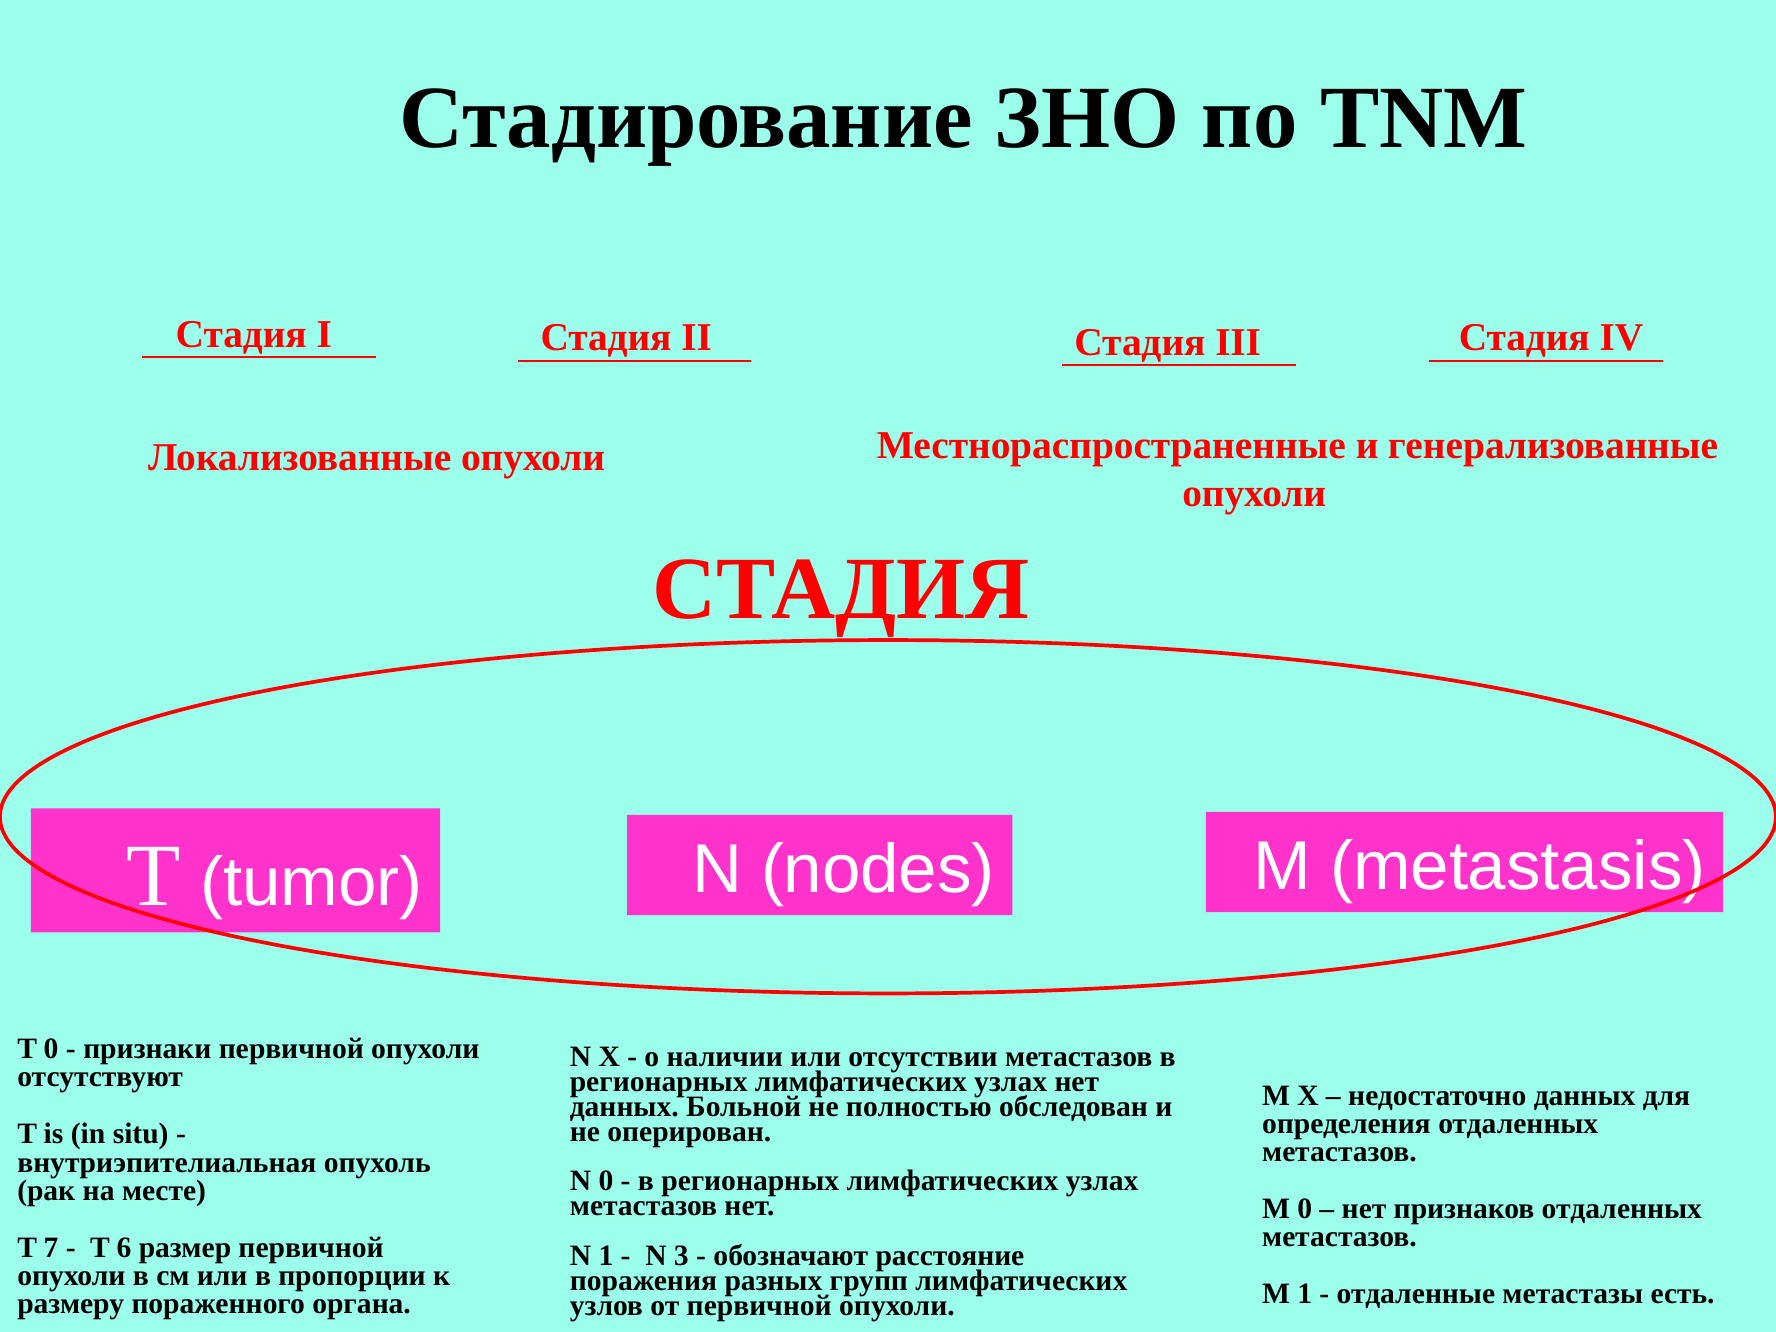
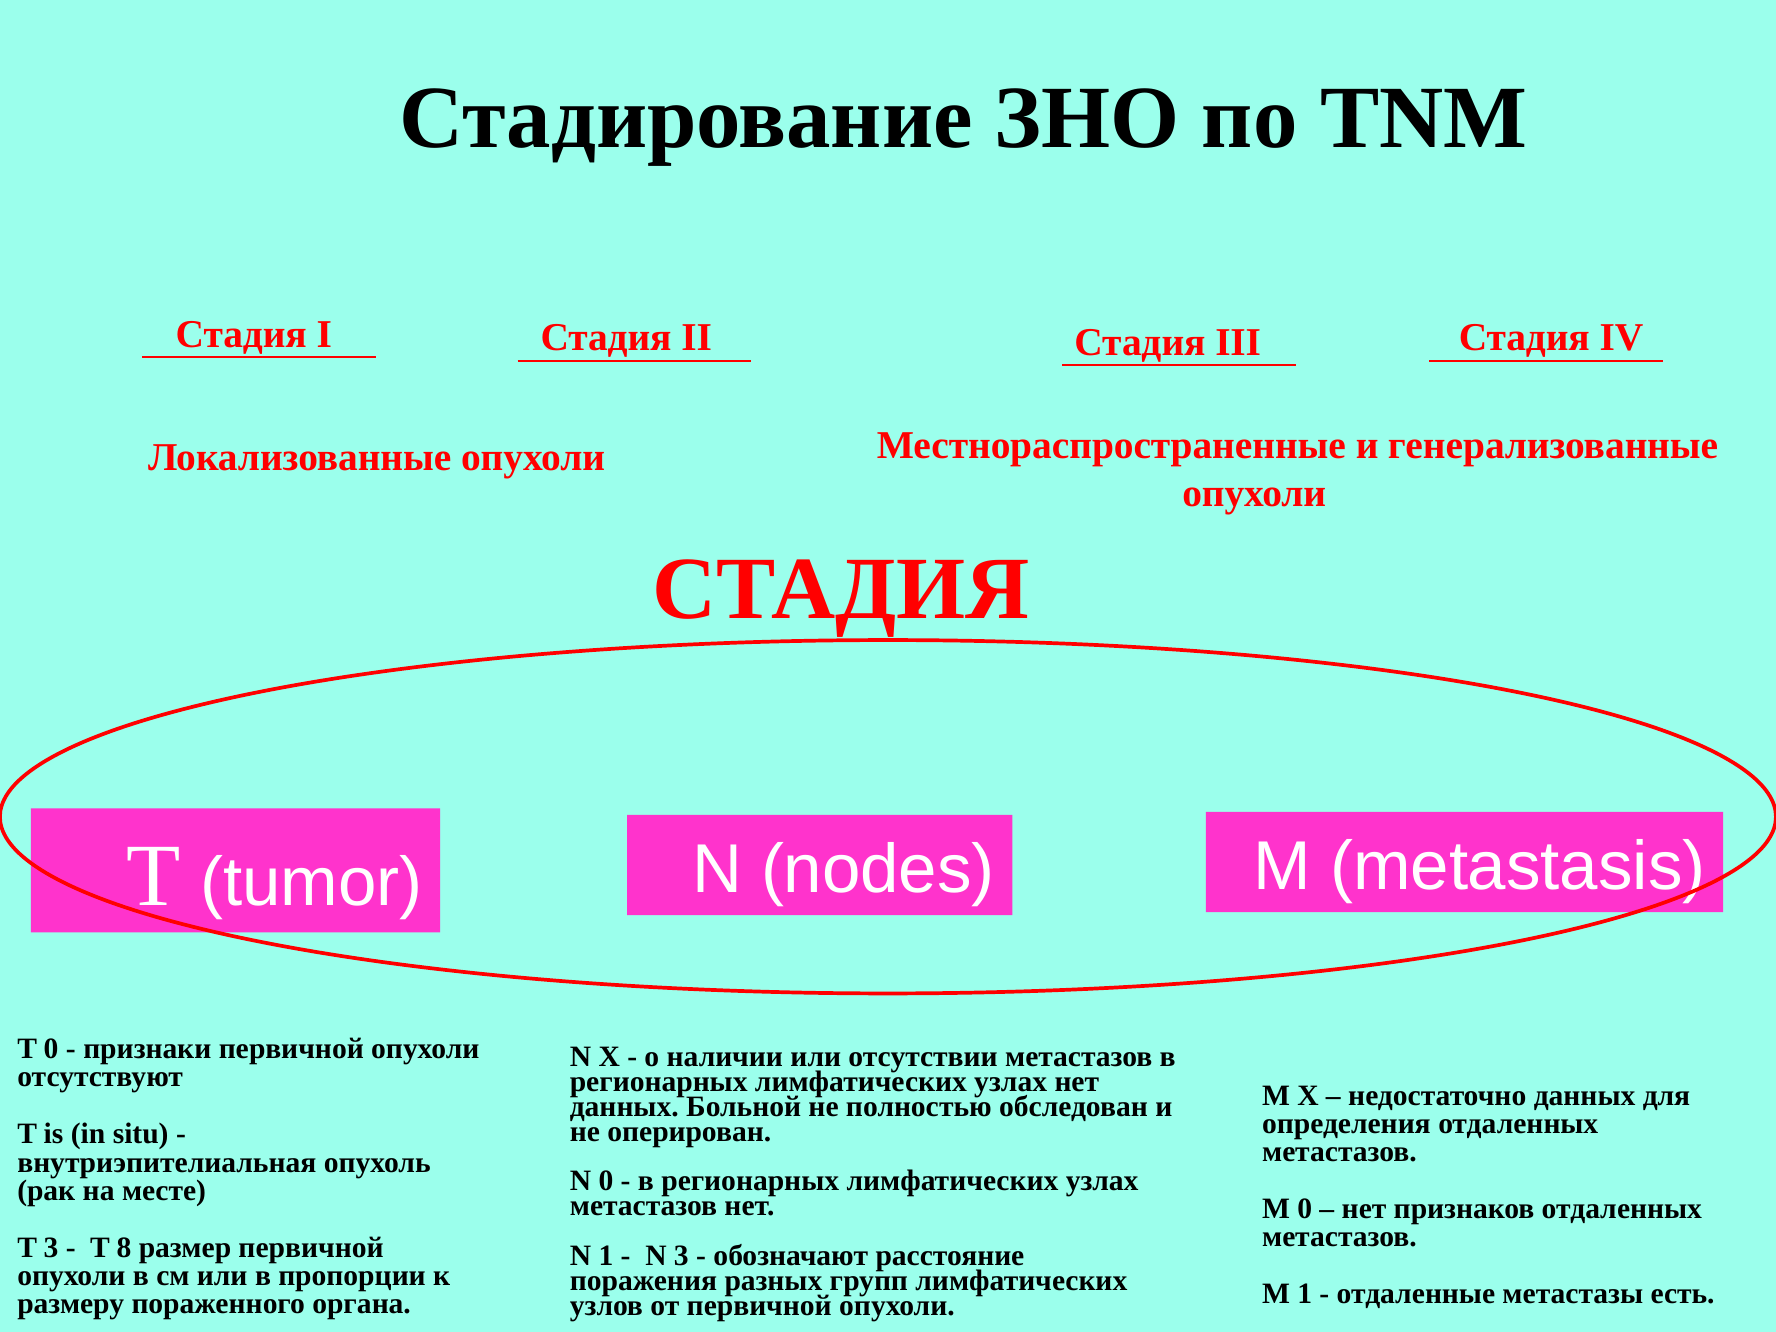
T 7: 7 -> 3
6: 6 -> 8
